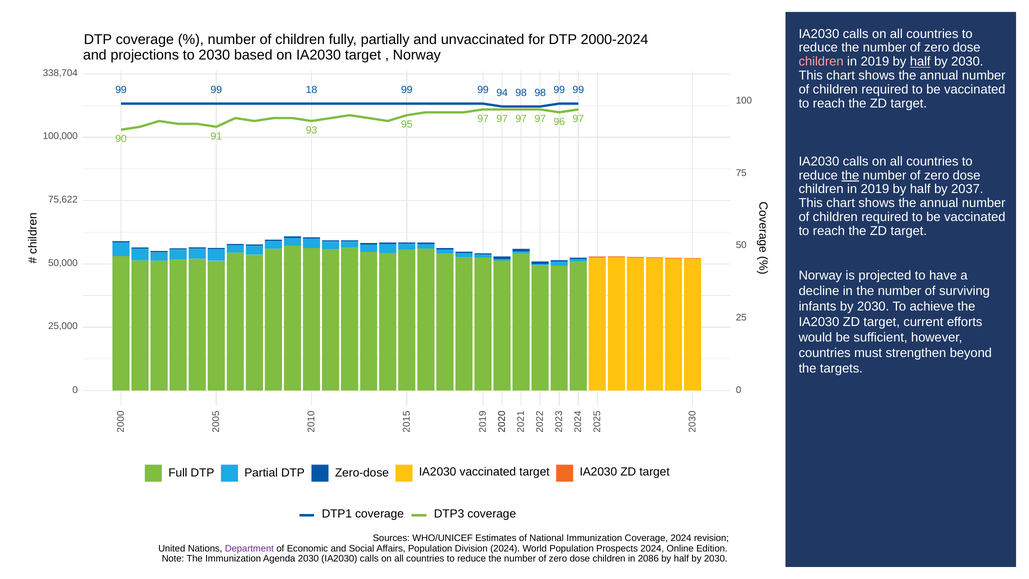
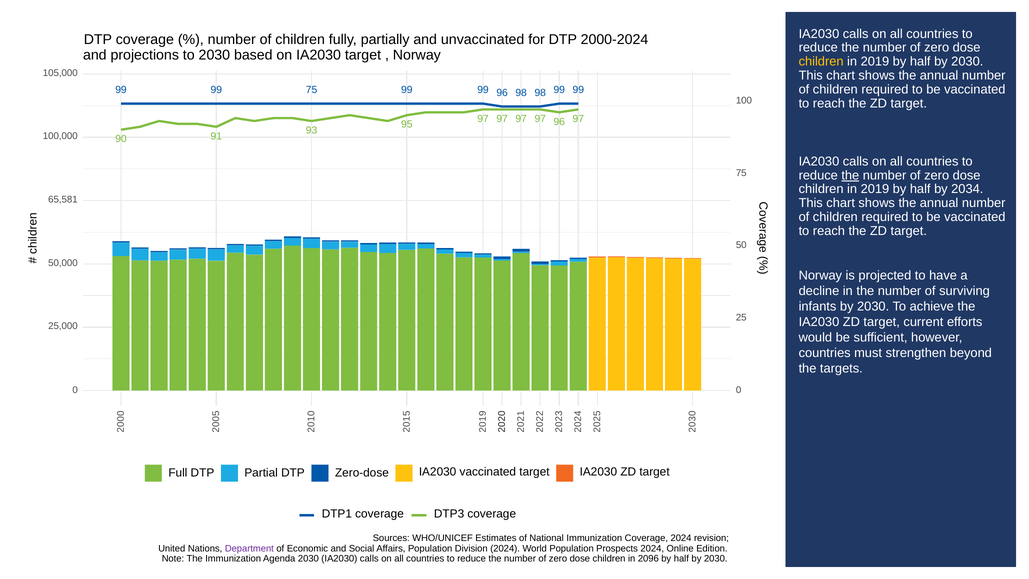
children at (821, 62) colour: pink -> yellow
half at (920, 62) underline: present -> none
338,704: 338,704 -> 105,000
99 18: 18 -> 75
99 94: 94 -> 96
2037: 2037 -> 2034
75,622: 75,622 -> 65,581
2086: 2086 -> 2096
